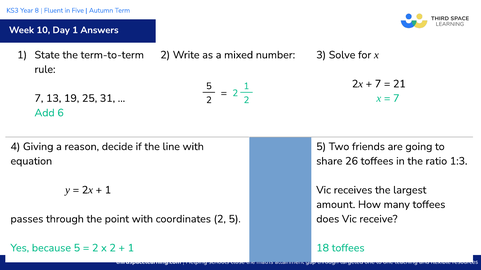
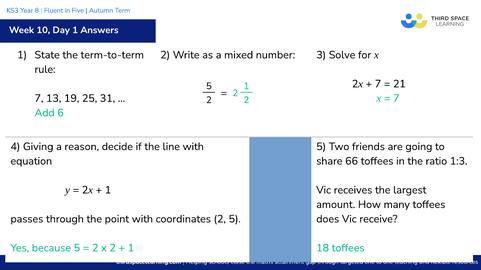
26: 26 -> 66
